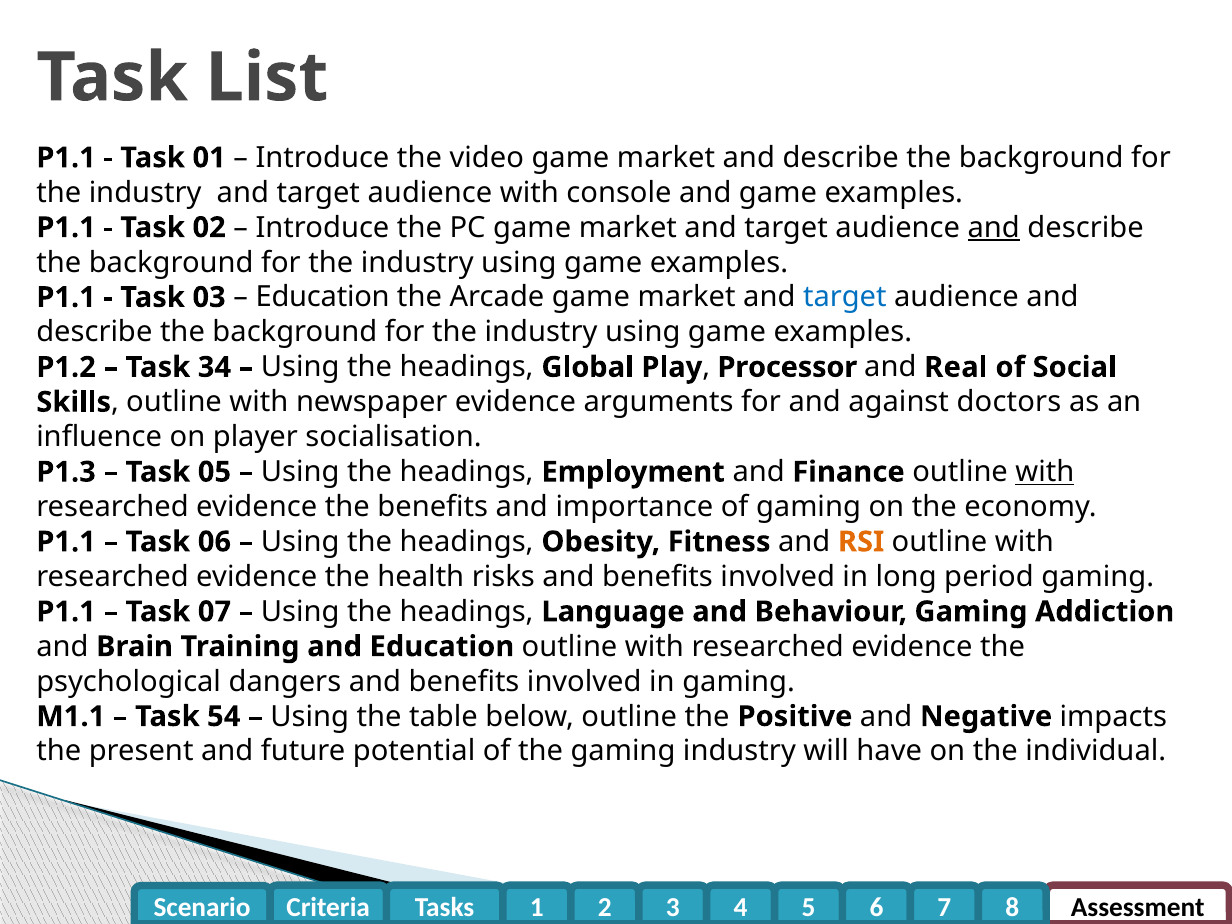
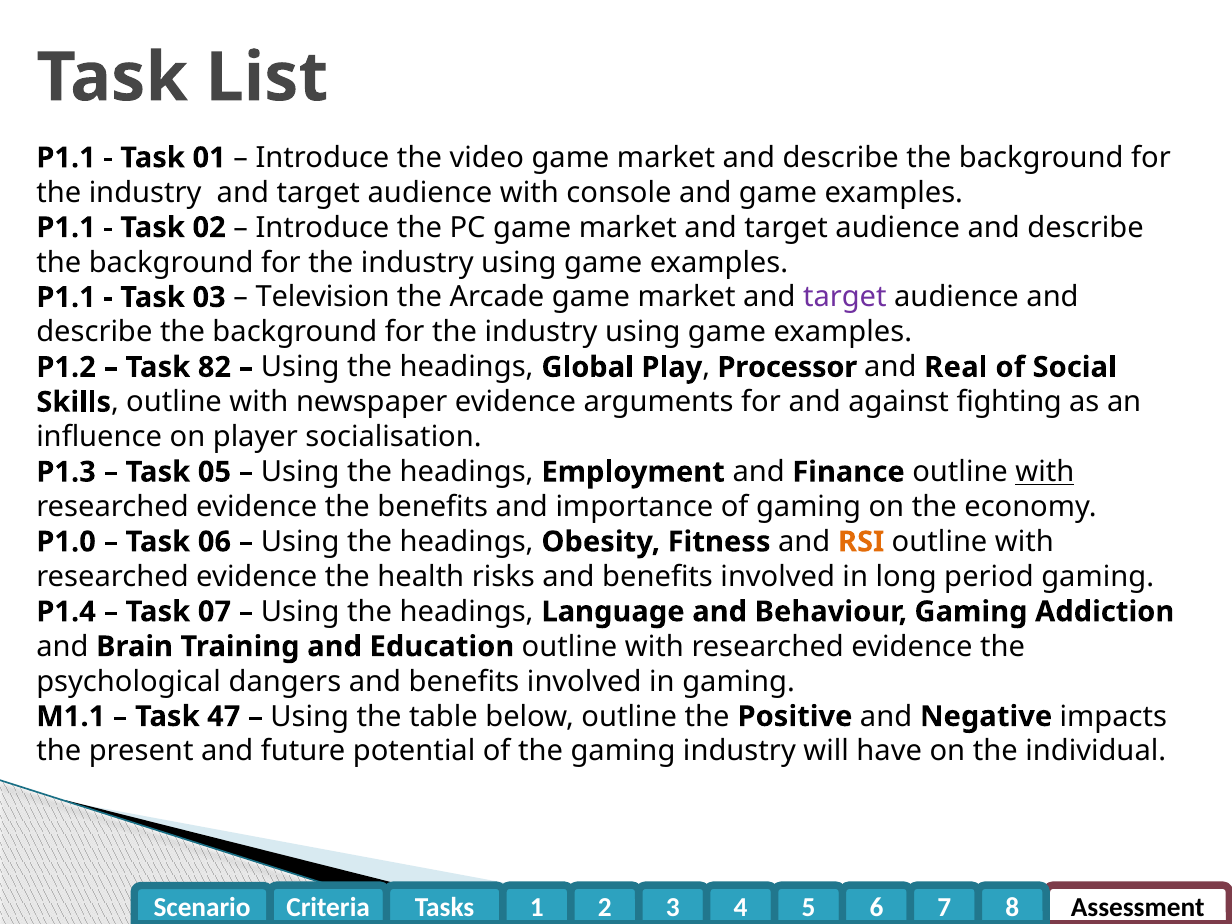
and at (994, 228) underline: present -> none
Education at (323, 297): Education -> Television
target at (845, 297) colour: blue -> purple
34: 34 -> 82
doctors: doctors -> fighting
P1.1 at (66, 542): P1.1 -> P1.0
P1.1 at (66, 612): P1.1 -> P1.4
54: 54 -> 47
